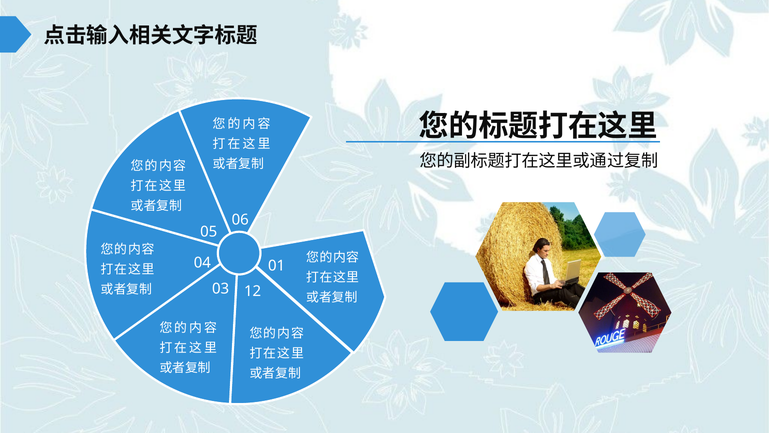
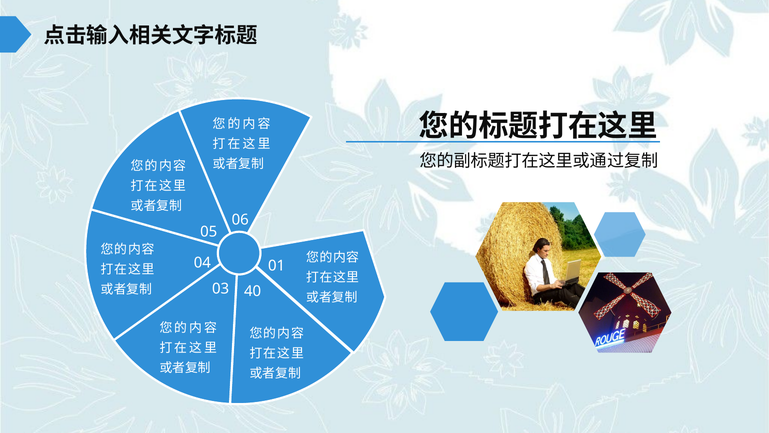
12: 12 -> 40
